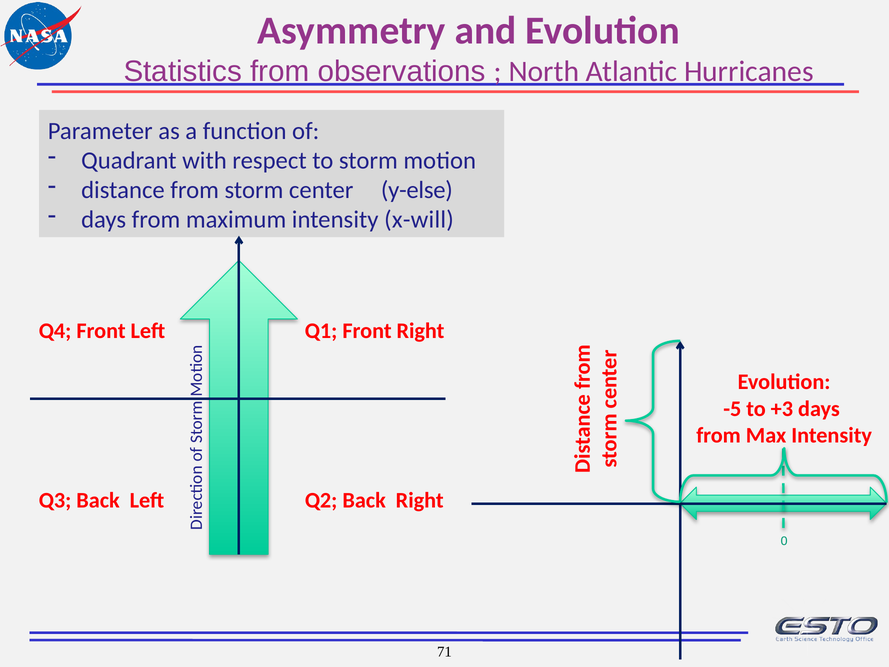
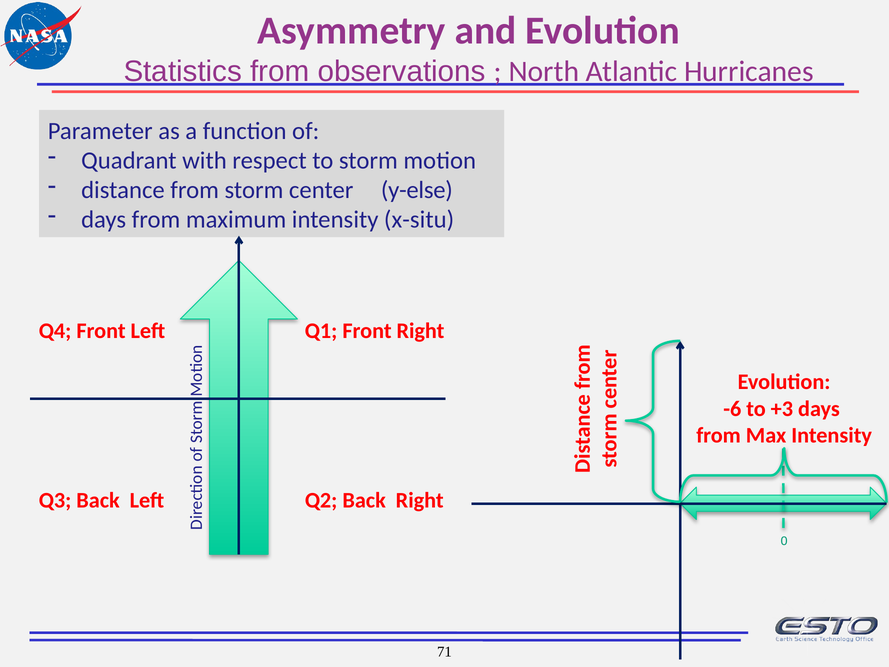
x-will: x-will -> x-situ
-5: -5 -> -6
